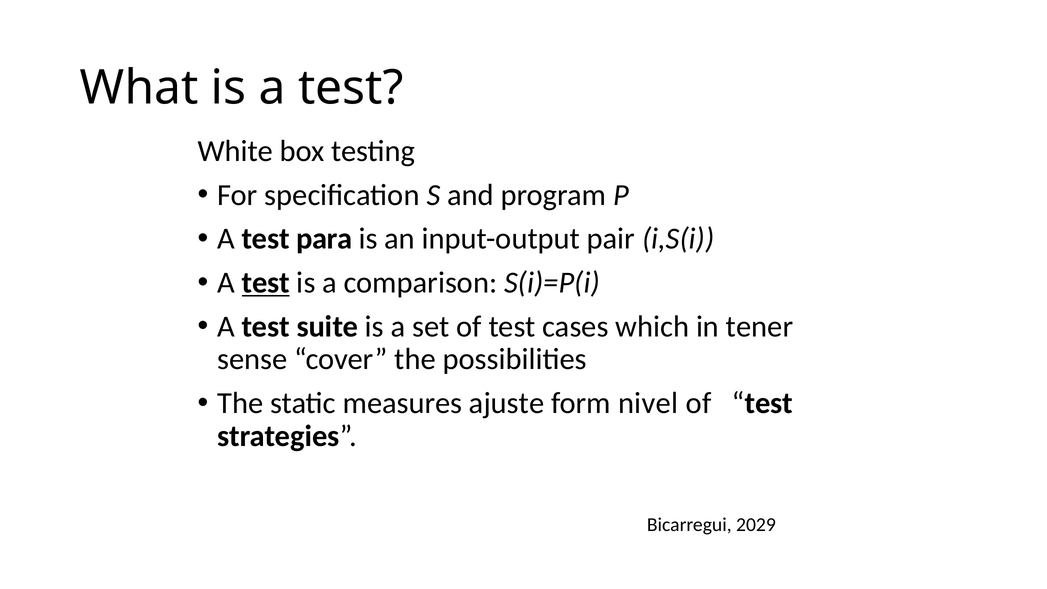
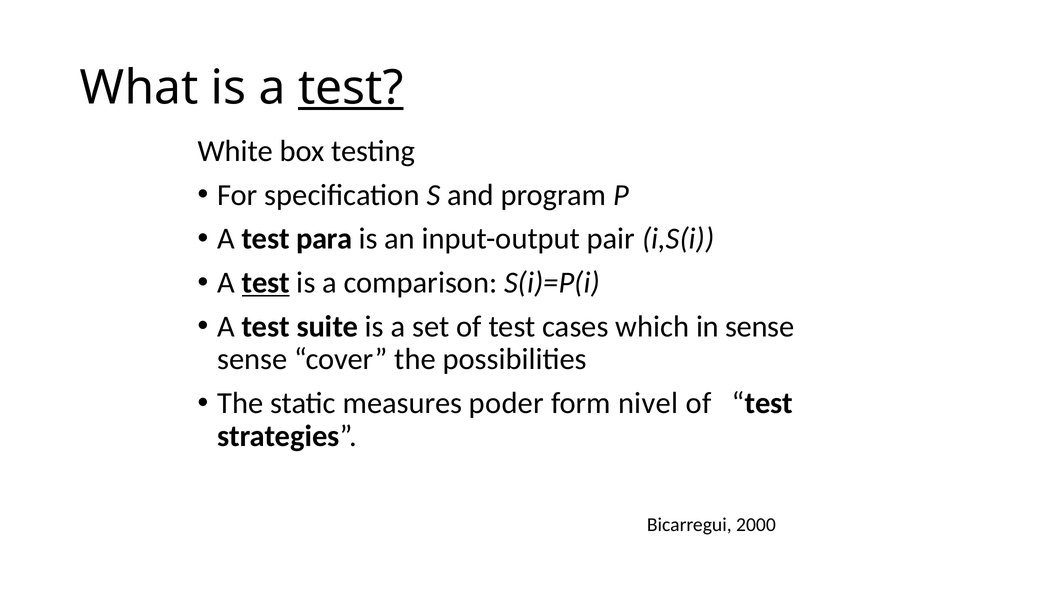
test at (351, 88) underline: none -> present
in tener: tener -> sense
ajuste: ajuste -> poder
2029: 2029 -> 2000
